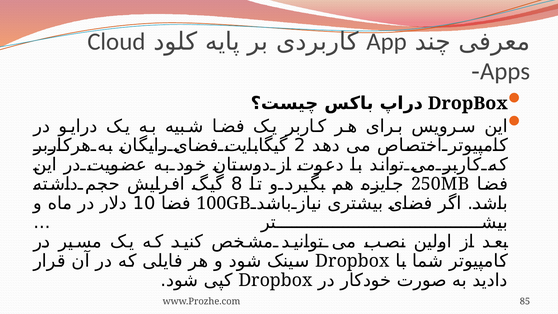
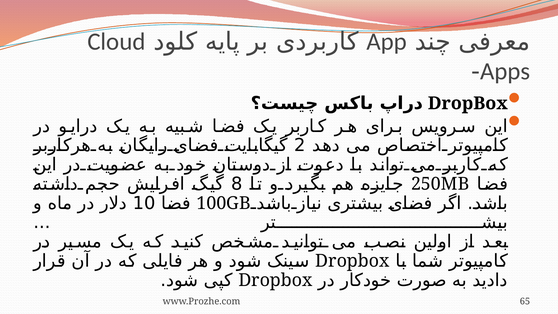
85: 85 -> 65
